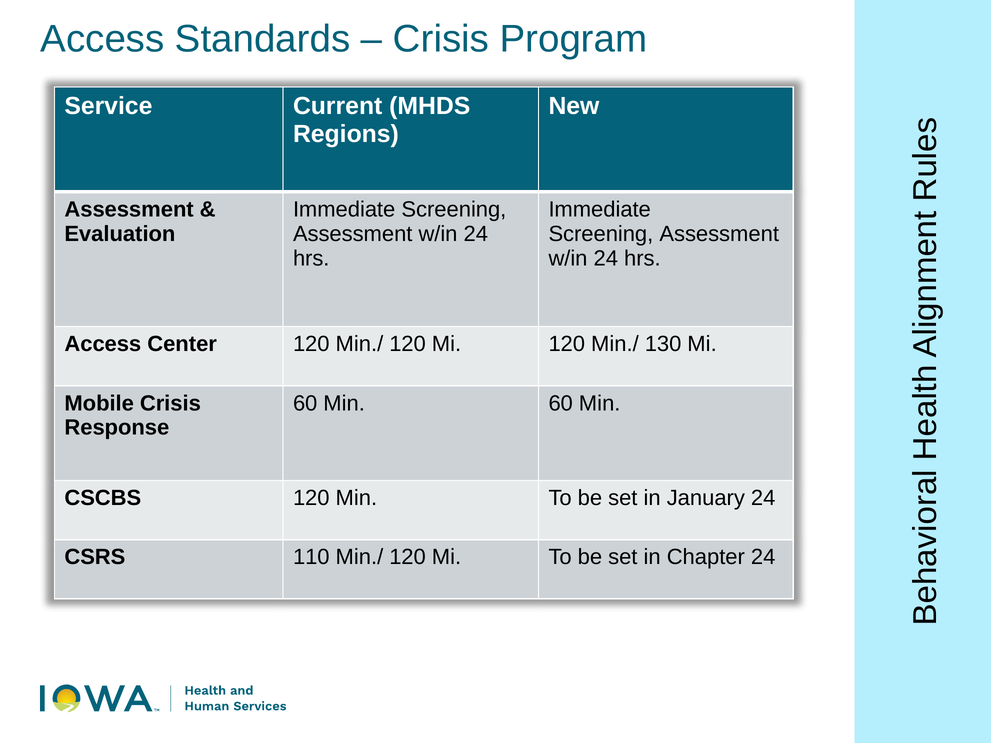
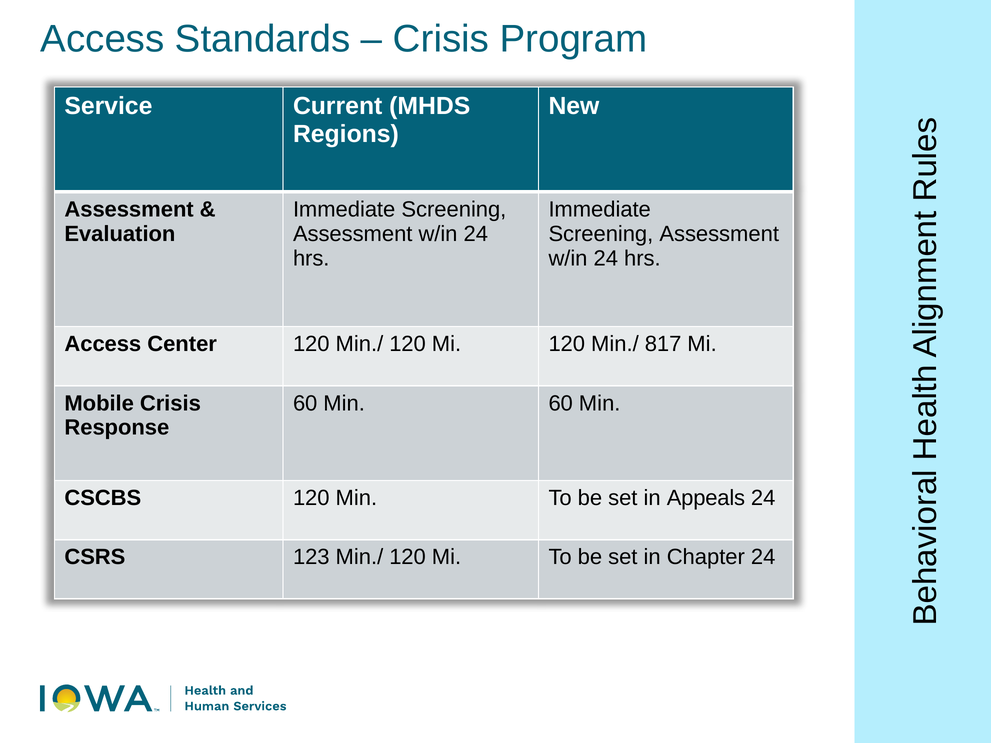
130: 130 -> 817
January: January -> Appeals
110: 110 -> 123
